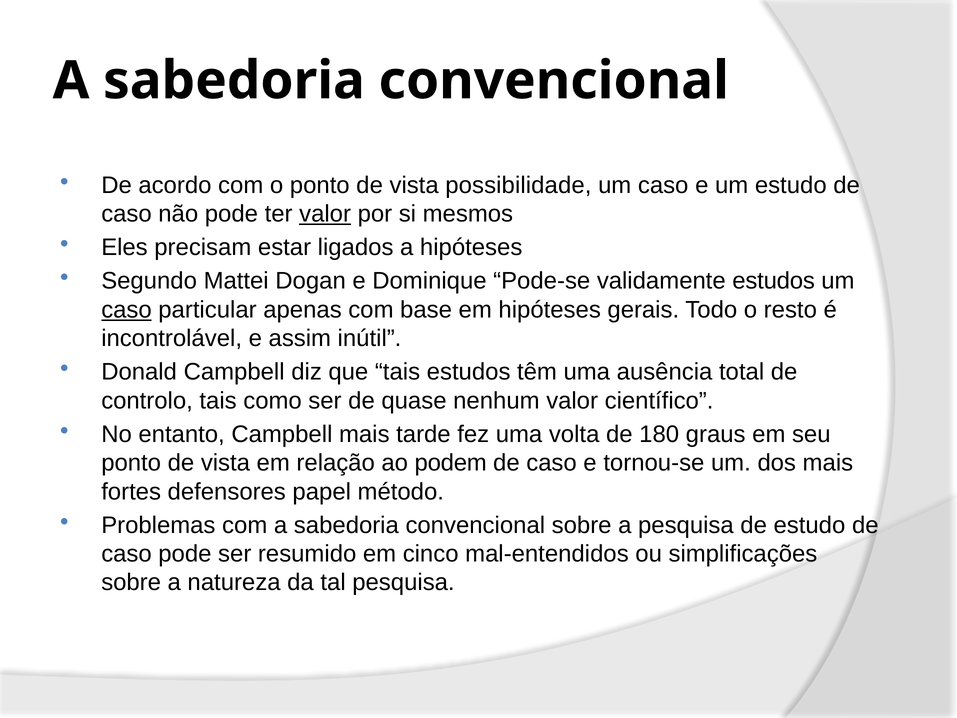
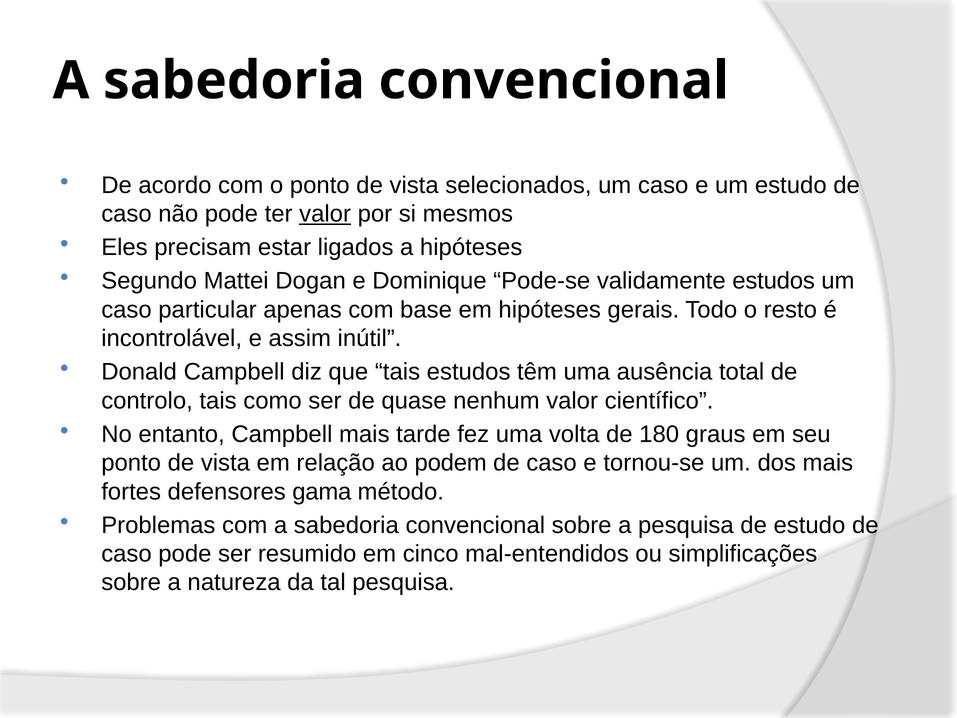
possibilidade: possibilidade -> selecionados
caso at (127, 310) underline: present -> none
papel: papel -> gama
